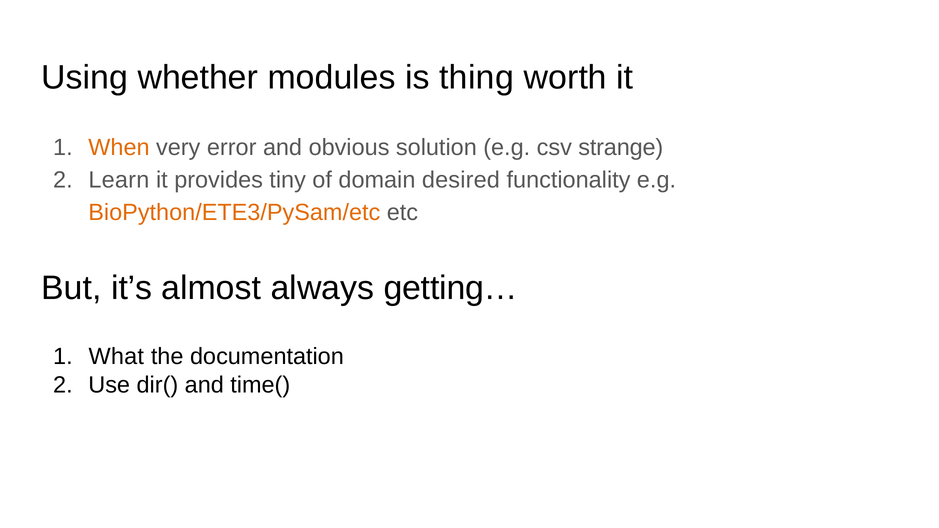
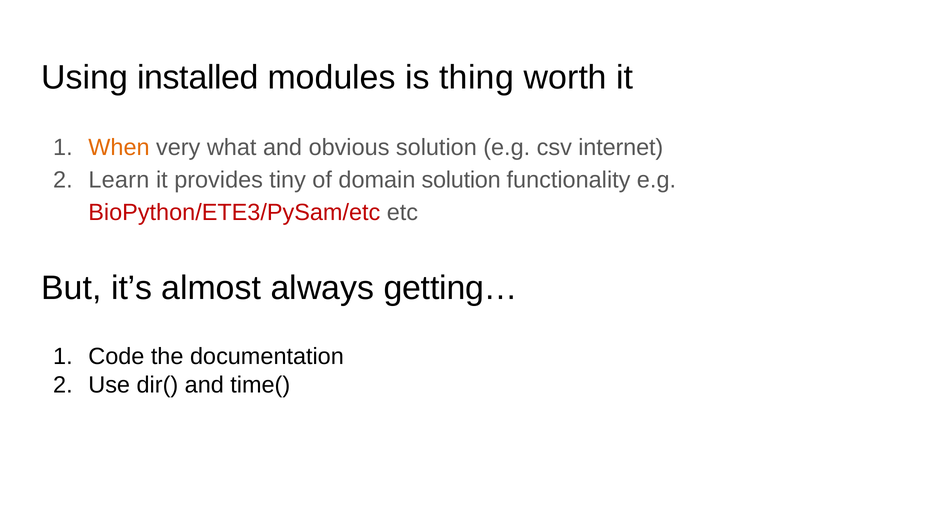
whether: whether -> installed
error: error -> what
strange: strange -> internet
domain desired: desired -> solution
BioPython/ETE3/PySam/etc colour: orange -> red
What: What -> Code
